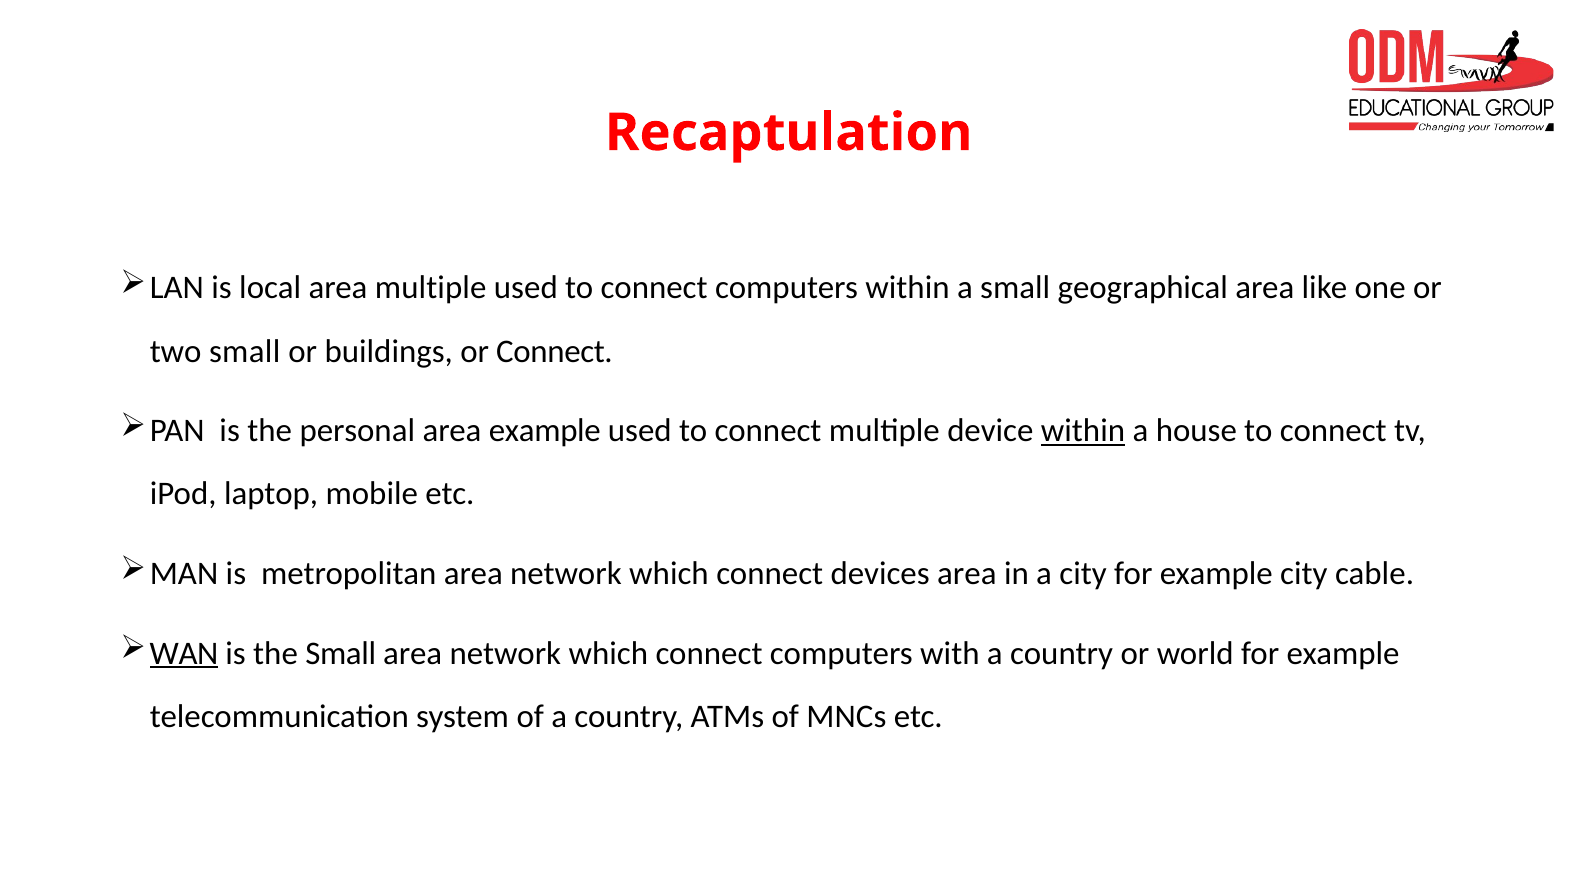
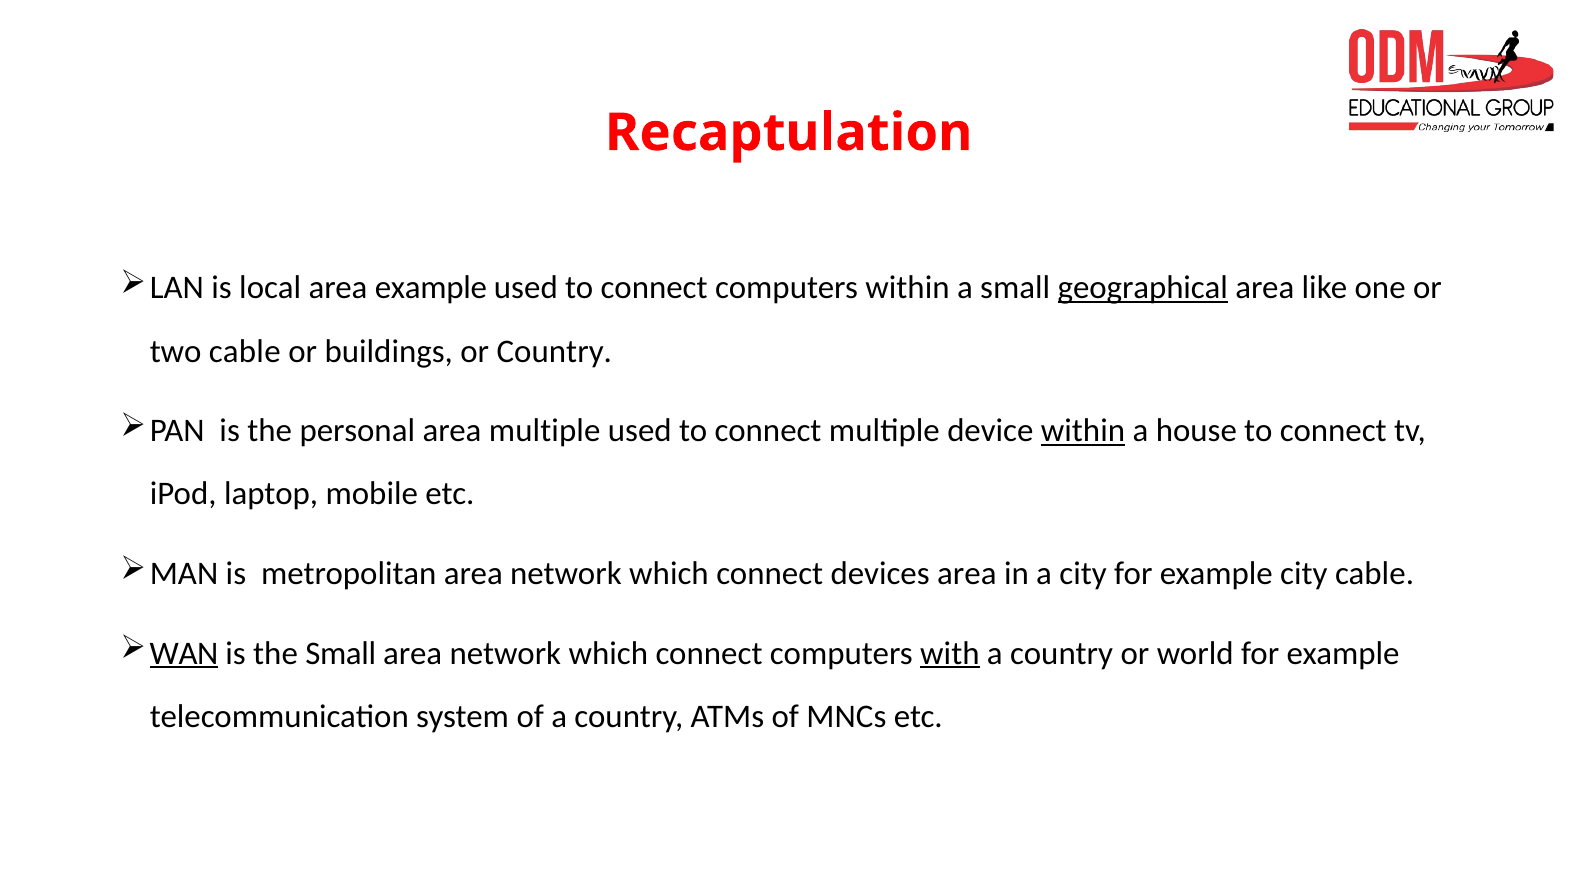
area multiple: multiple -> example
geographical underline: none -> present
two small: small -> cable
or Connect: Connect -> Country
area example: example -> multiple
with underline: none -> present
